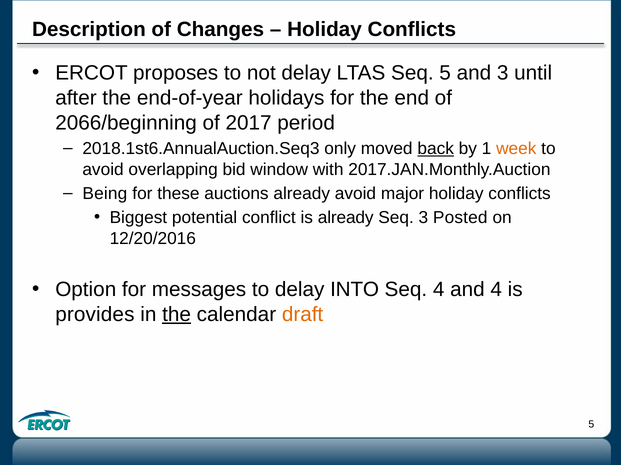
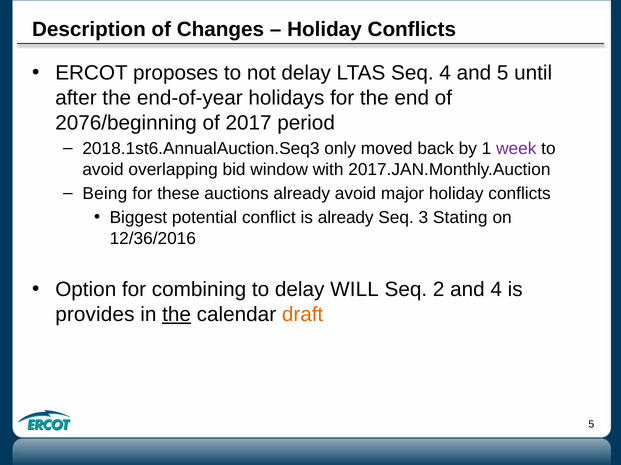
Seq 5: 5 -> 4
and 3: 3 -> 5
2066/beginning: 2066/beginning -> 2076/beginning
back underline: present -> none
week colour: orange -> purple
Posted: Posted -> Stating
12/20/2016: 12/20/2016 -> 12/36/2016
messages: messages -> combining
INTO: INTO -> WILL
Seq 4: 4 -> 2
